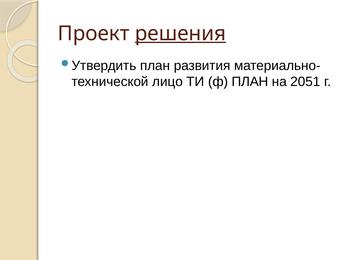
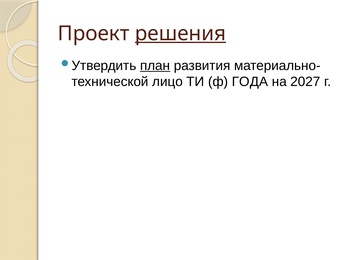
план at (155, 65) underline: none -> present
ф ПЛАН: ПЛАН -> ГОДА
2051: 2051 -> 2027
